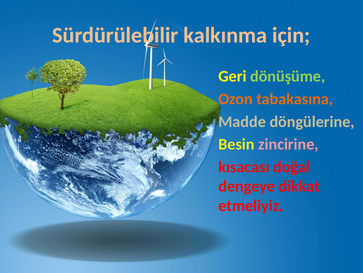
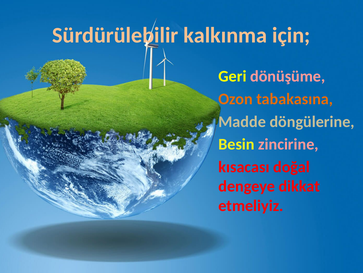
dönüşüme colour: light green -> pink
